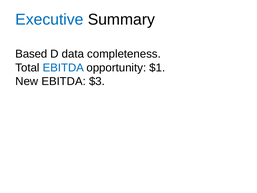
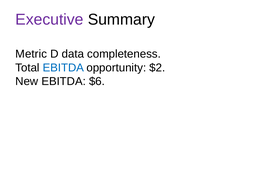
Executive colour: blue -> purple
Based: Based -> Metric
$1: $1 -> $2
$3: $3 -> $6
